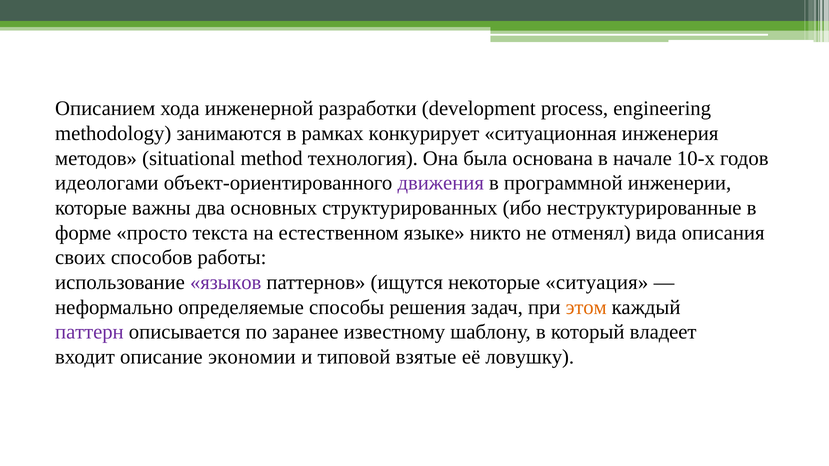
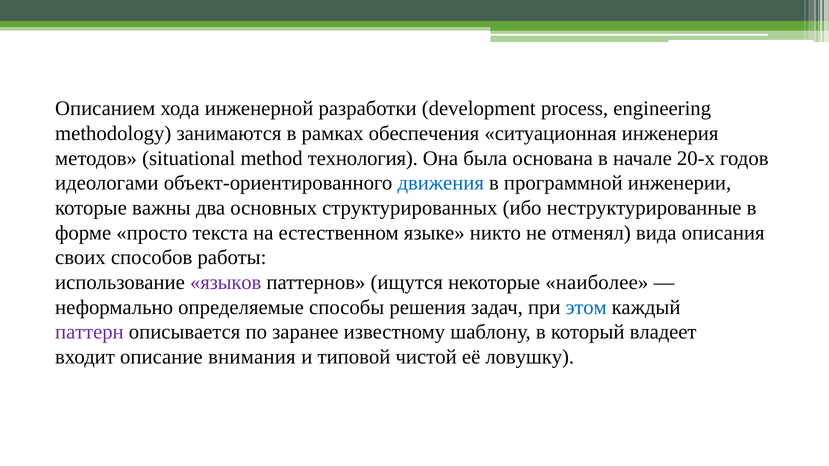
конкурирует: конкурирует -> обеспечения
10-х: 10-х -> 20-х
движения colour: purple -> blue
ситуация: ситуация -> наиболее
этом colour: orange -> blue
экономии: экономии -> внимания
взятые: взятые -> чистой
